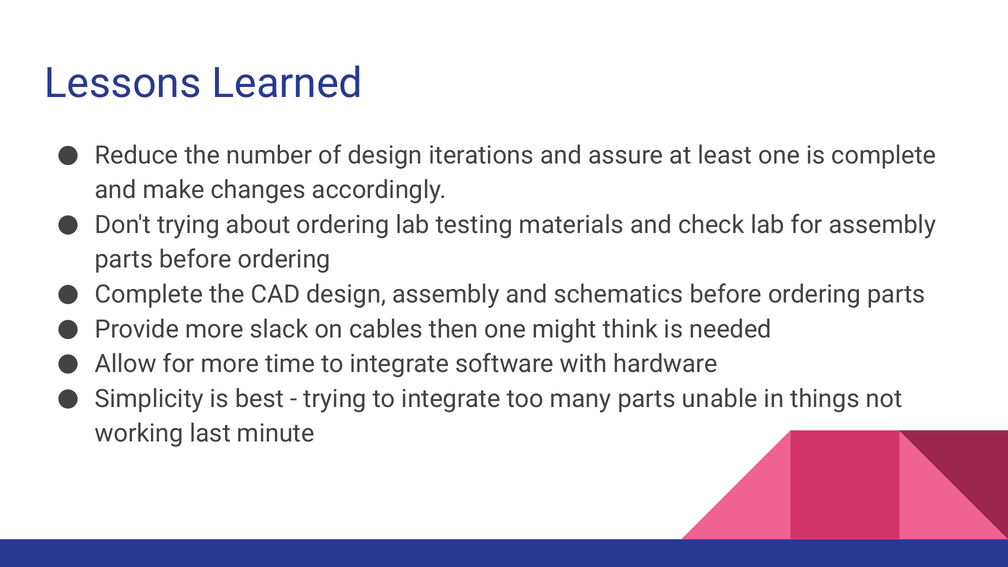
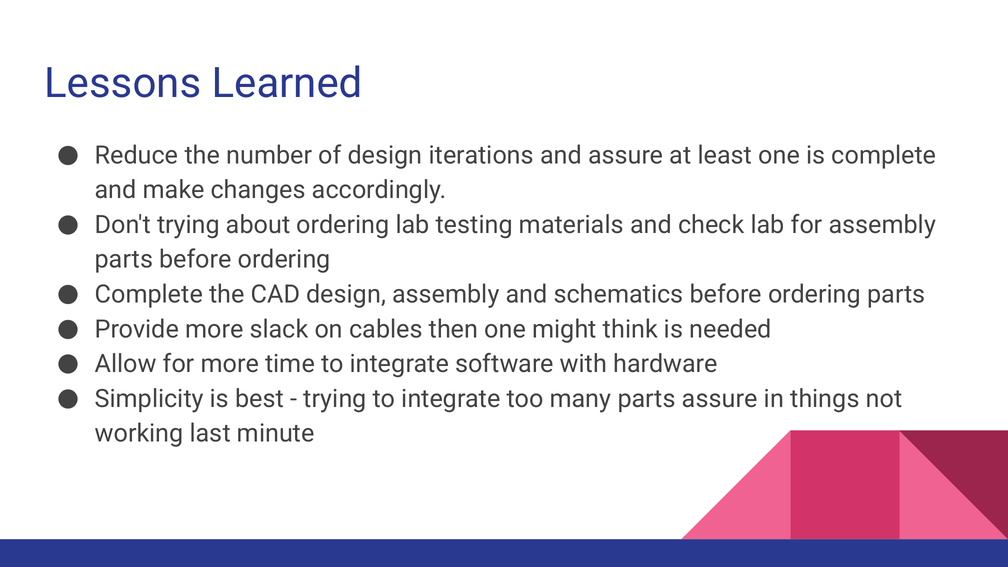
parts unable: unable -> assure
